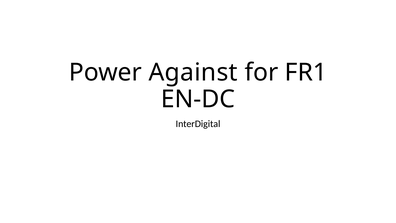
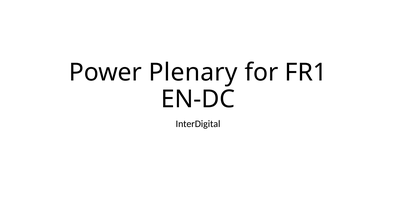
Against: Against -> Plenary
